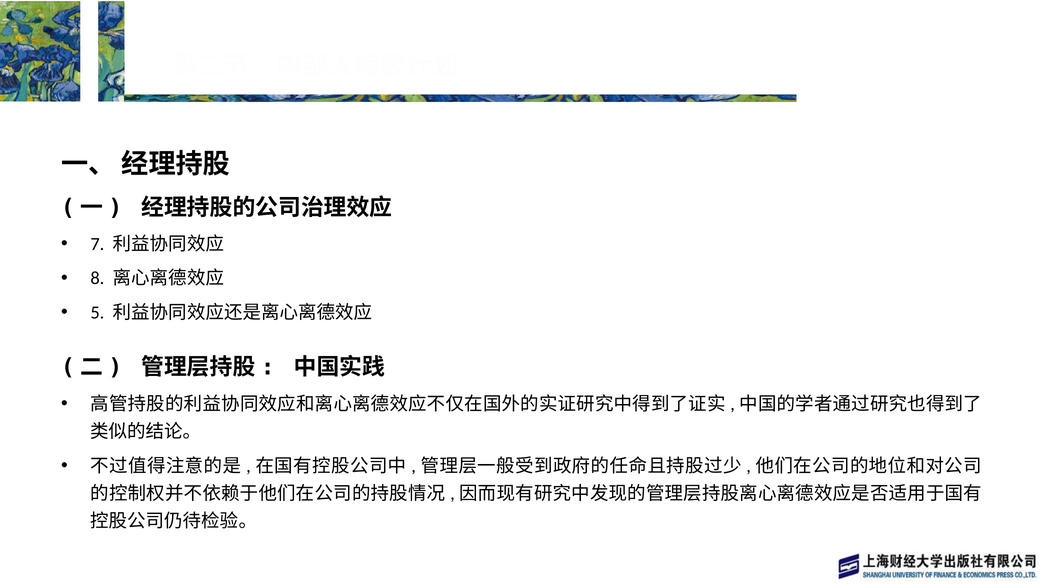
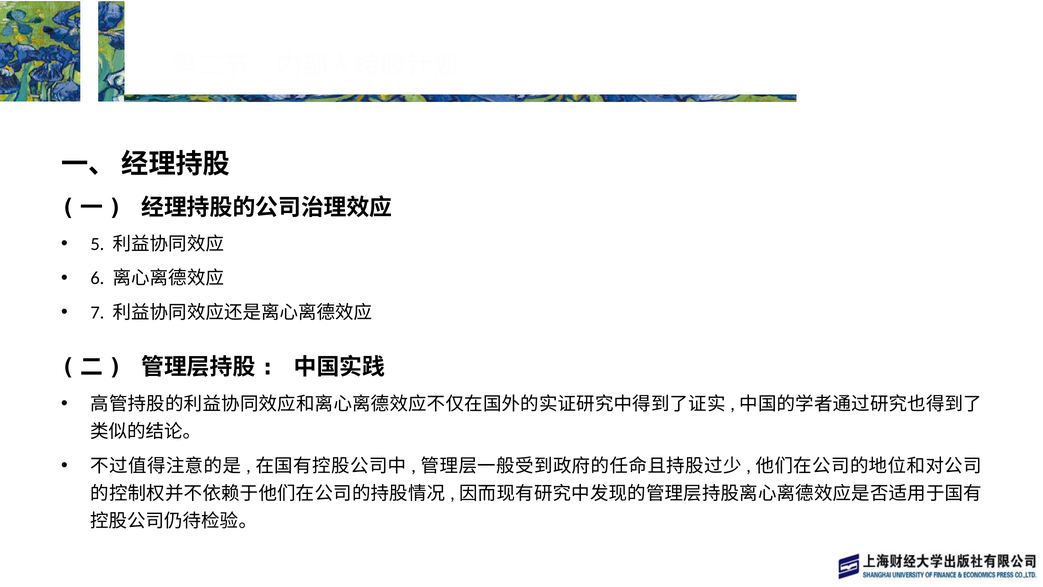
7: 7 -> 5
8: 8 -> 6
5: 5 -> 7
